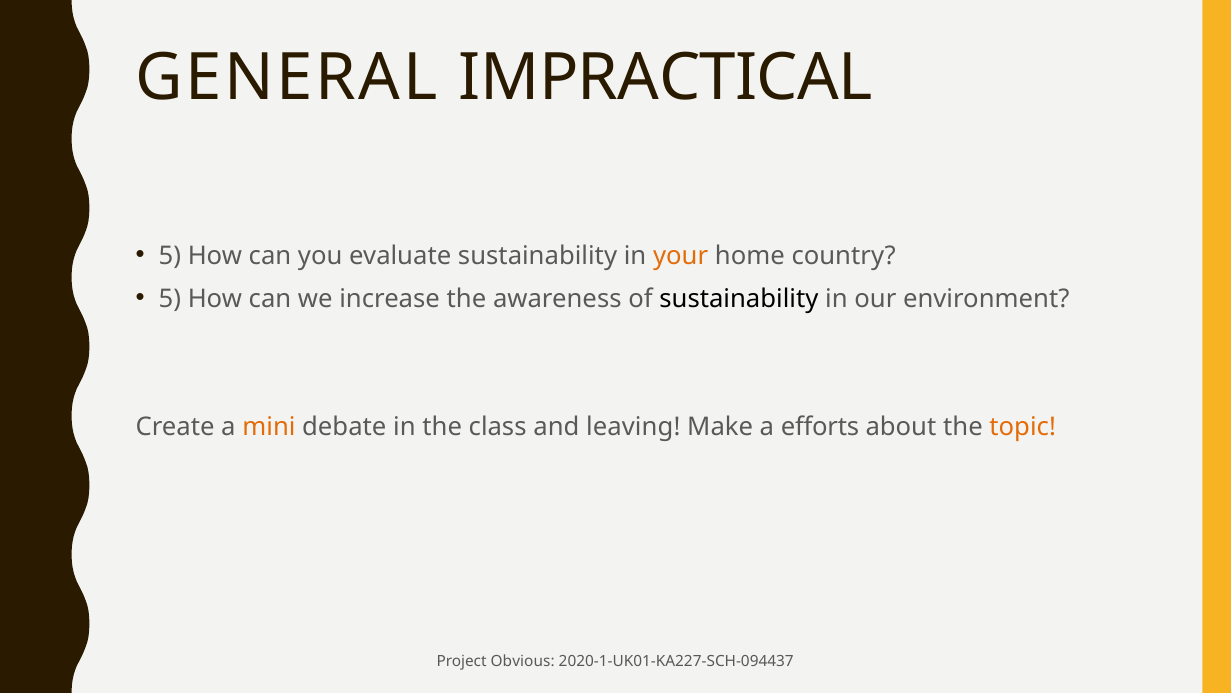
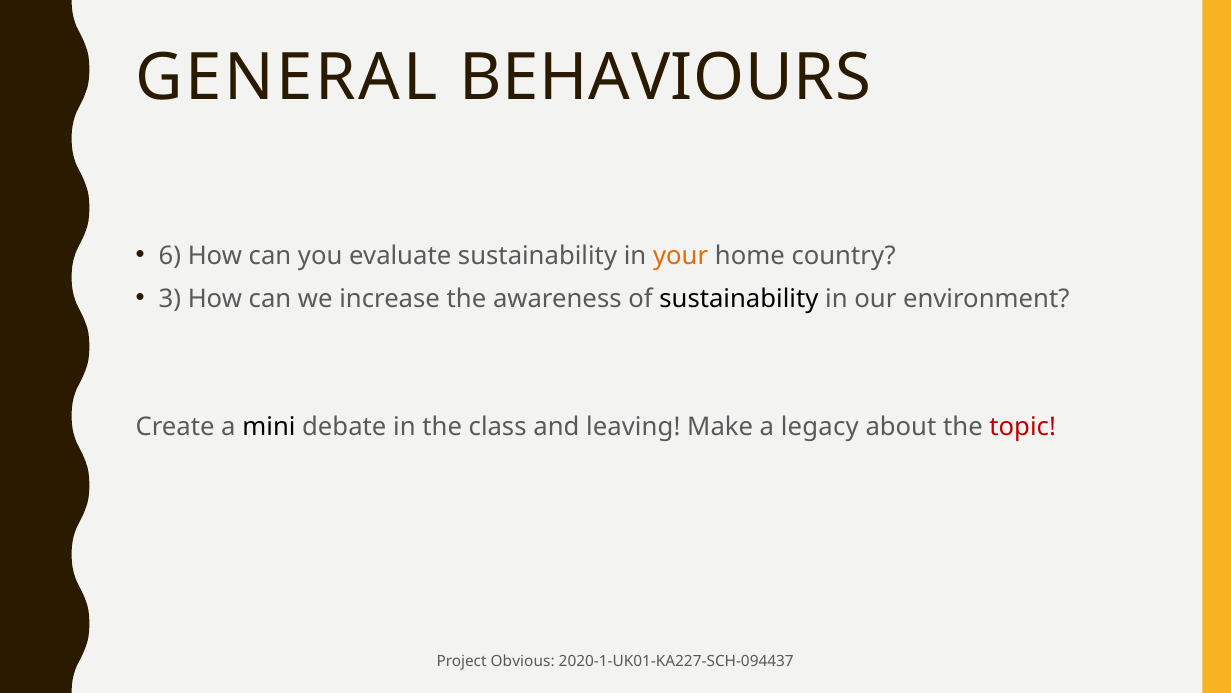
IMPRACTICAL: IMPRACTICAL -> BEHAVIOURS
5 at (170, 256): 5 -> 6
5 at (170, 298): 5 -> 3
mini colour: orange -> black
efforts: efforts -> legacy
topic colour: orange -> red
